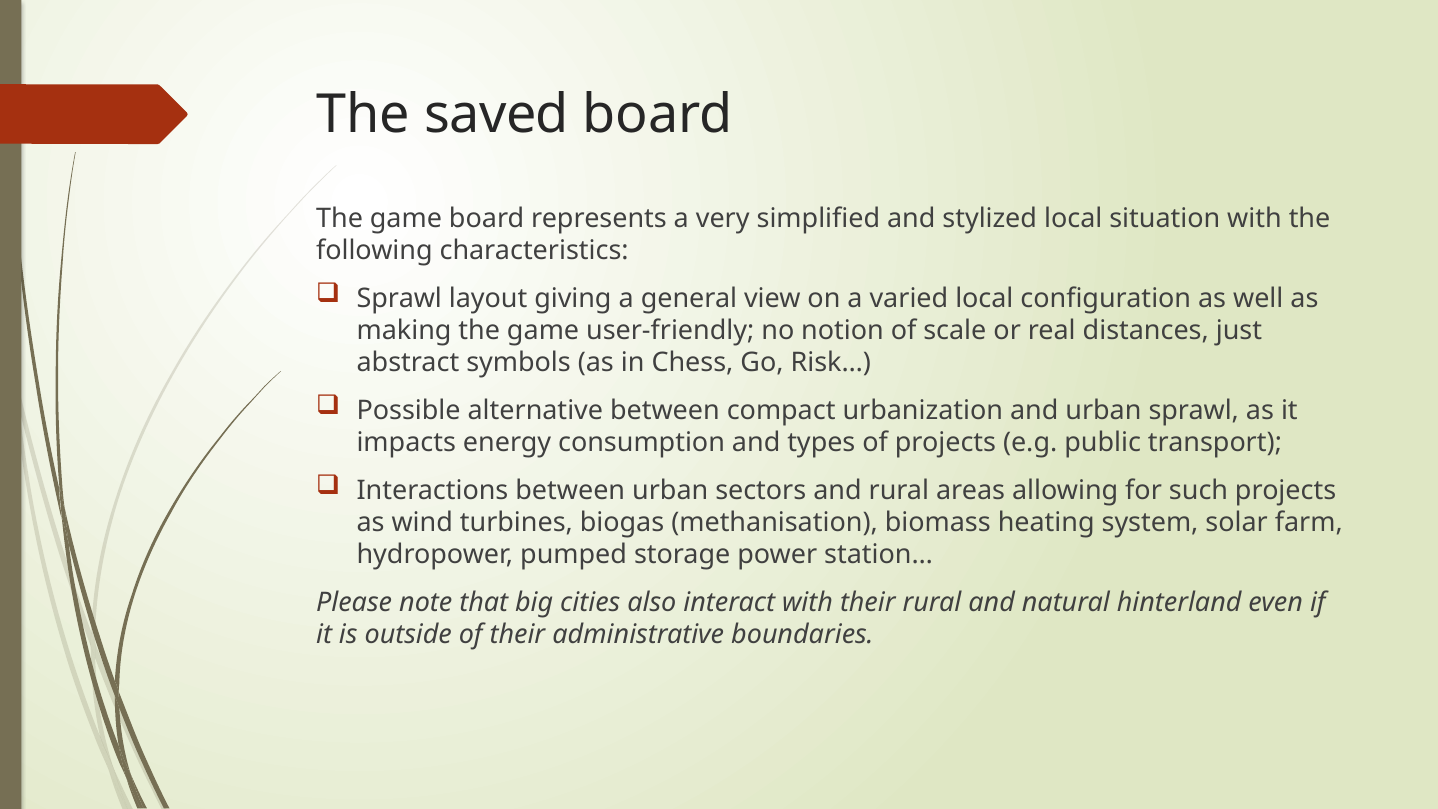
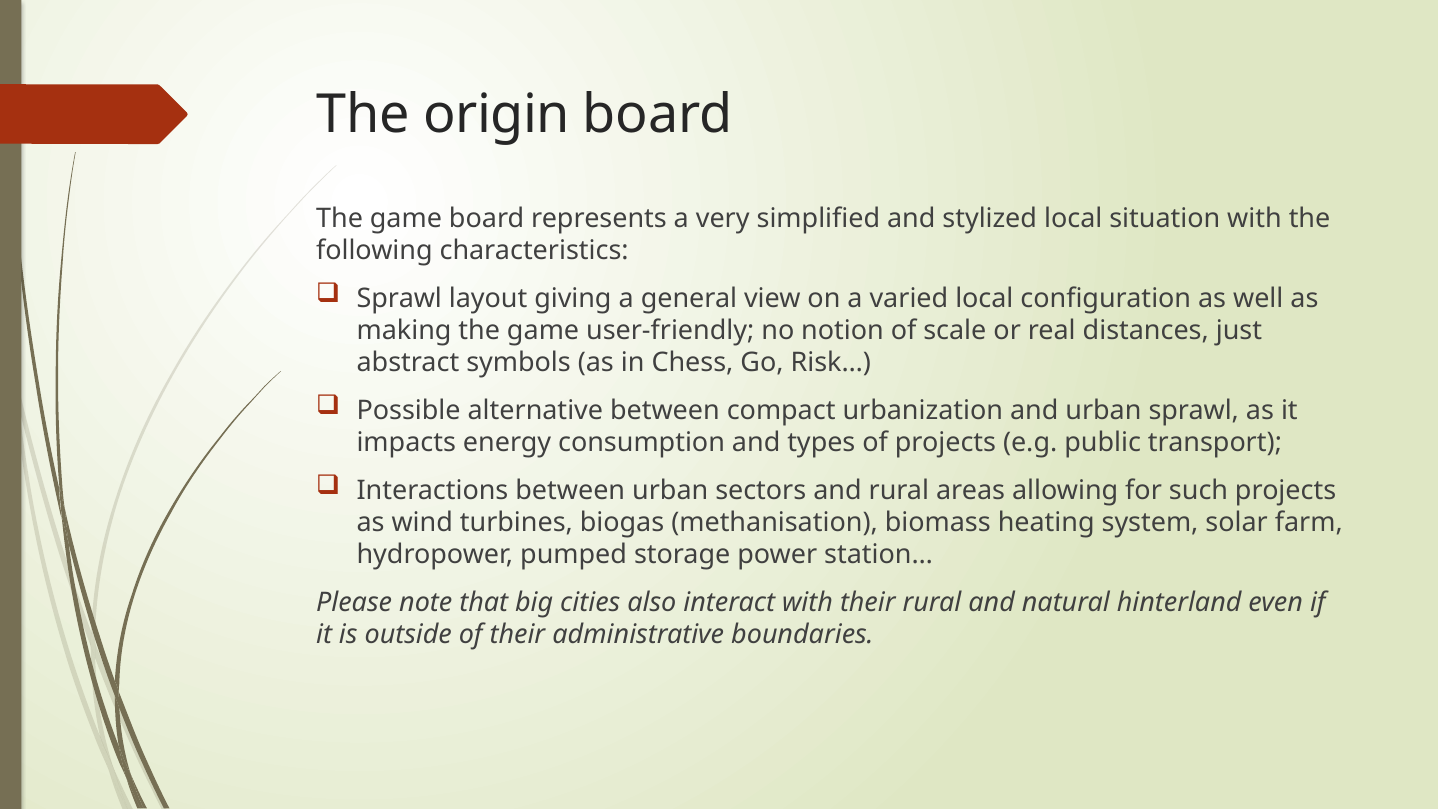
saved: saved -> origin
